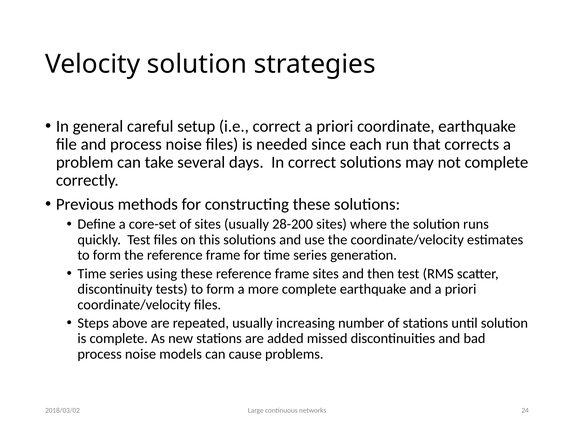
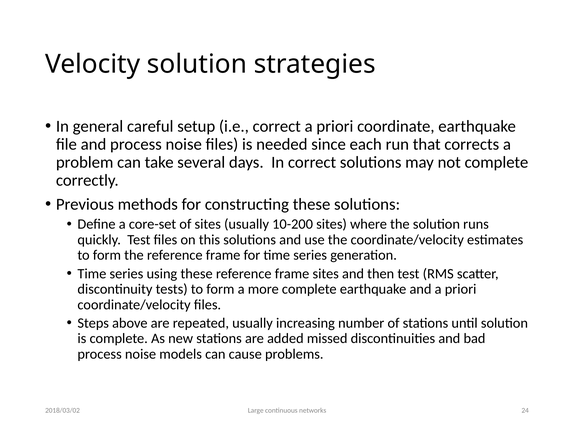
28-200: 28-200 -> 10-200
